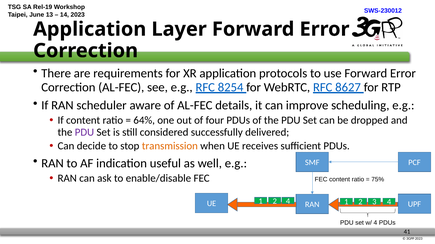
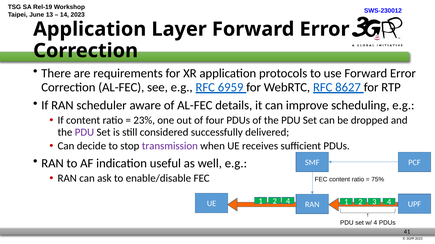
8254: 8254 -> 6959
64%: 64% -> 23%
transmission colour: orange -> purple
